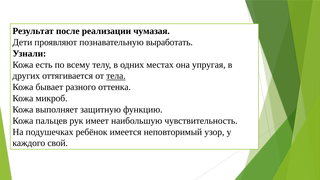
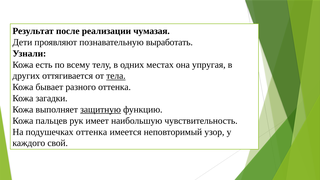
микроб: микроб -> загадки
защитную underline: none -> present
подушечках ребёнок: ребёнок -> оттенка
